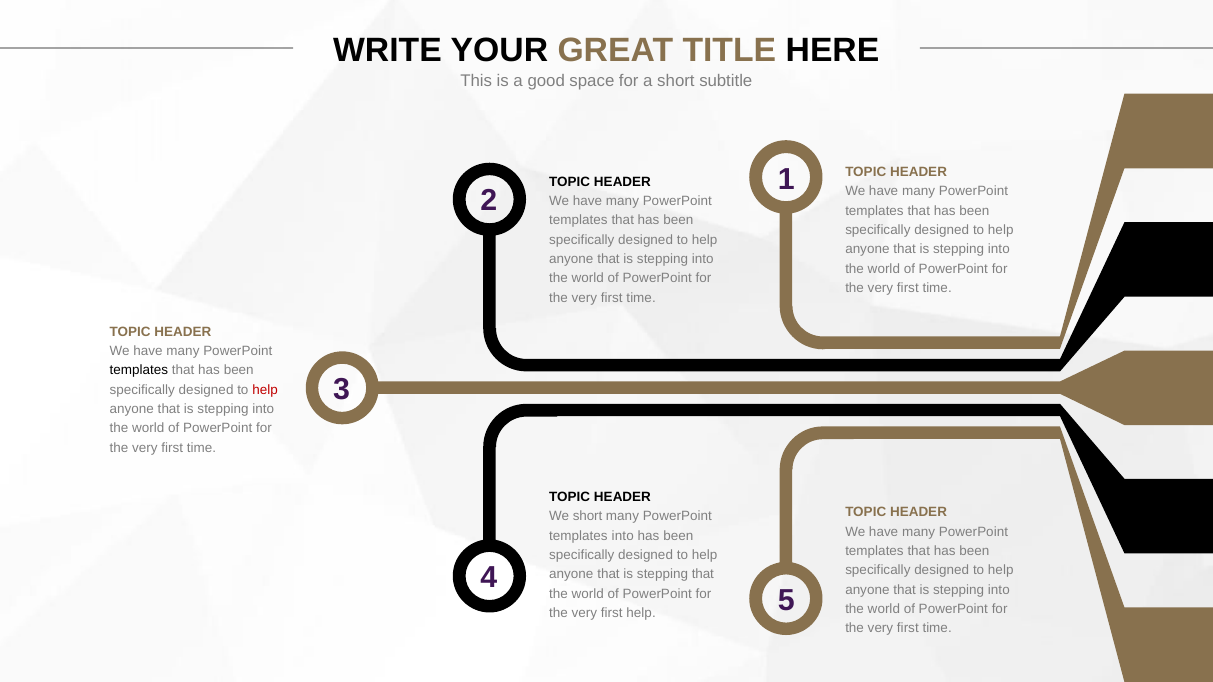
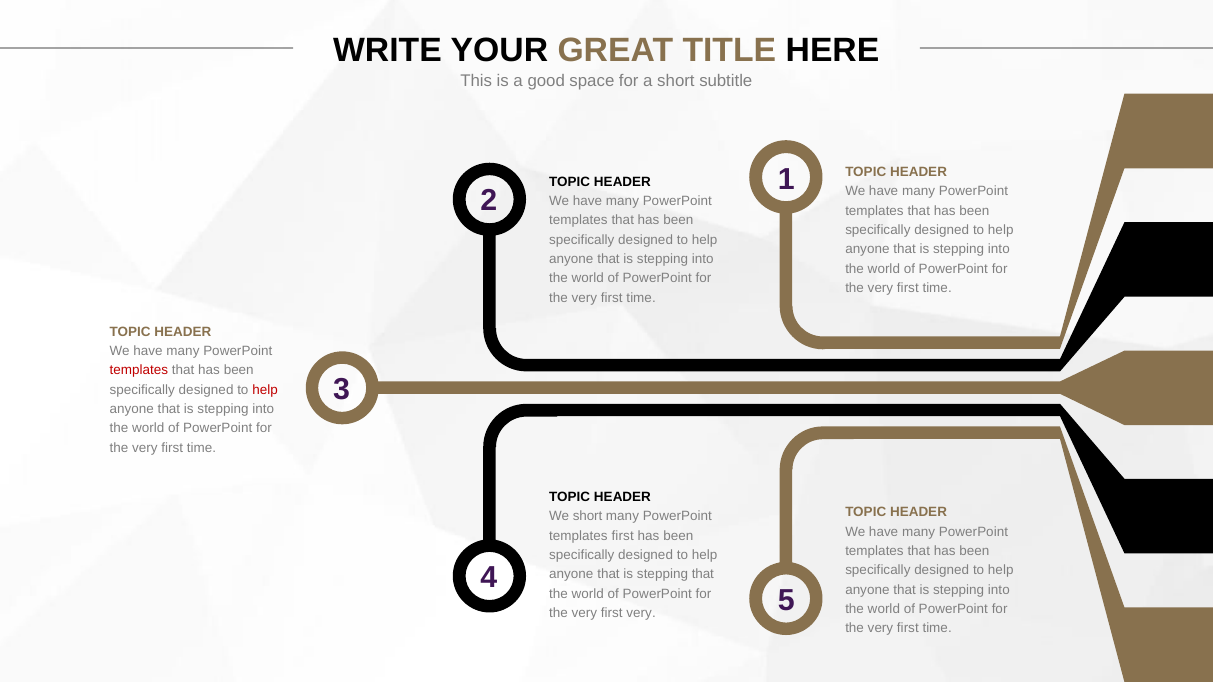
templates at (139, 371) colour: black -> red
templates into: into -> first
first help: help -> very
